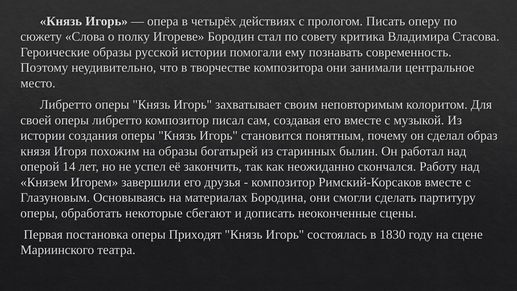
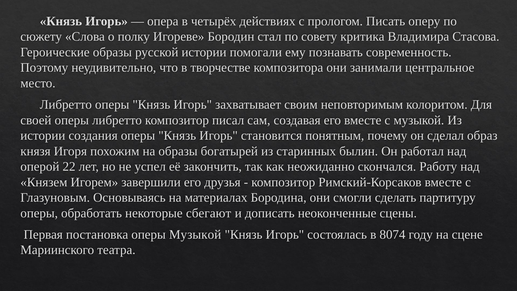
14: 14 -> 22
оперы Приходят: Приходят -> Музыкой
1830: 1830 -> 8074
